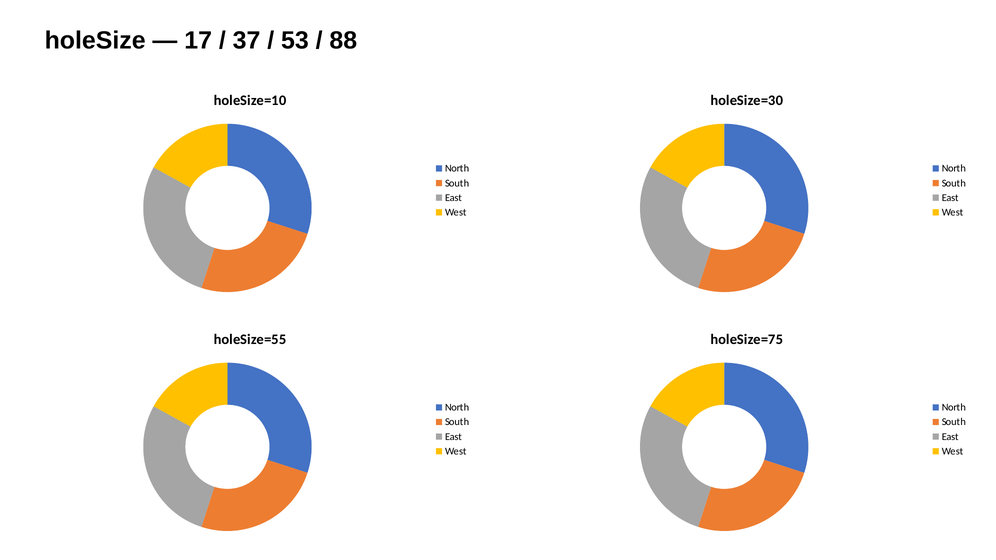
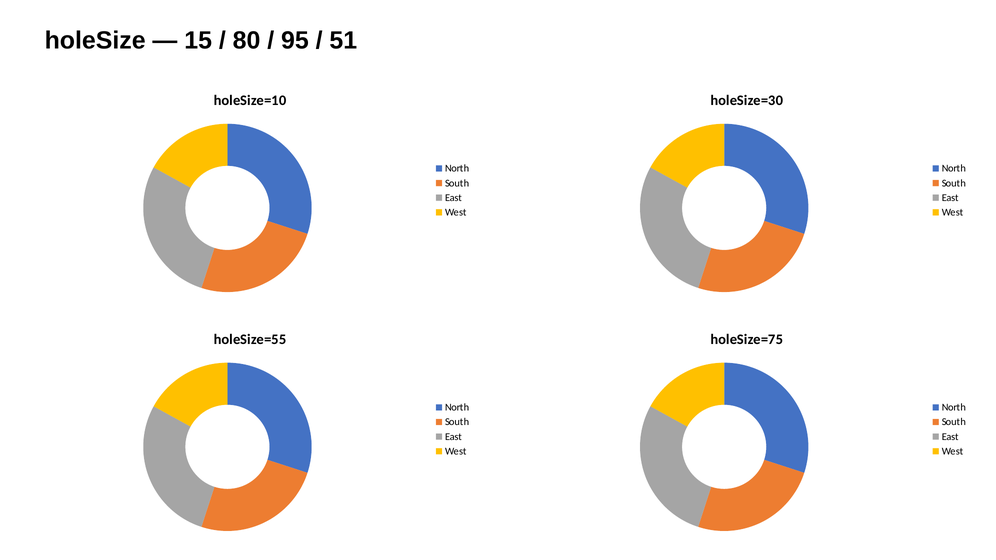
17: 17 -> 15
37: 37 -> 80
53: 53 -> 95
88: 88 -> 51
